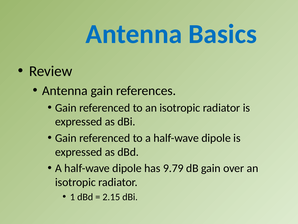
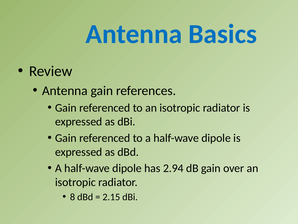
9.79: 9.79 -> 2.94
1: 1 -> 8
